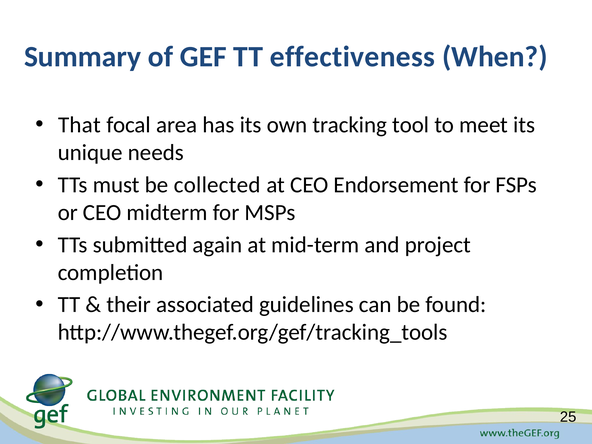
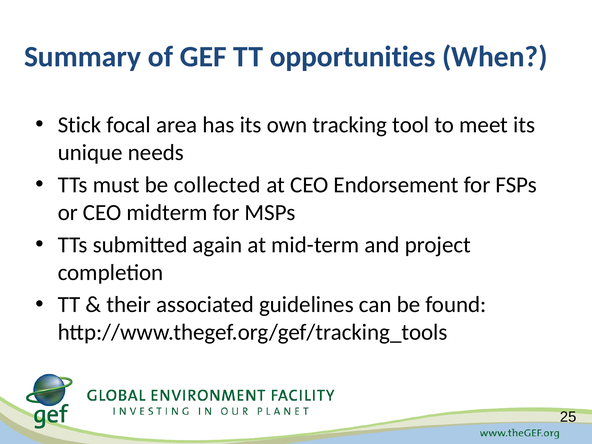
effectiveness: effectiveness -> opportunities
That: That -> Stick
